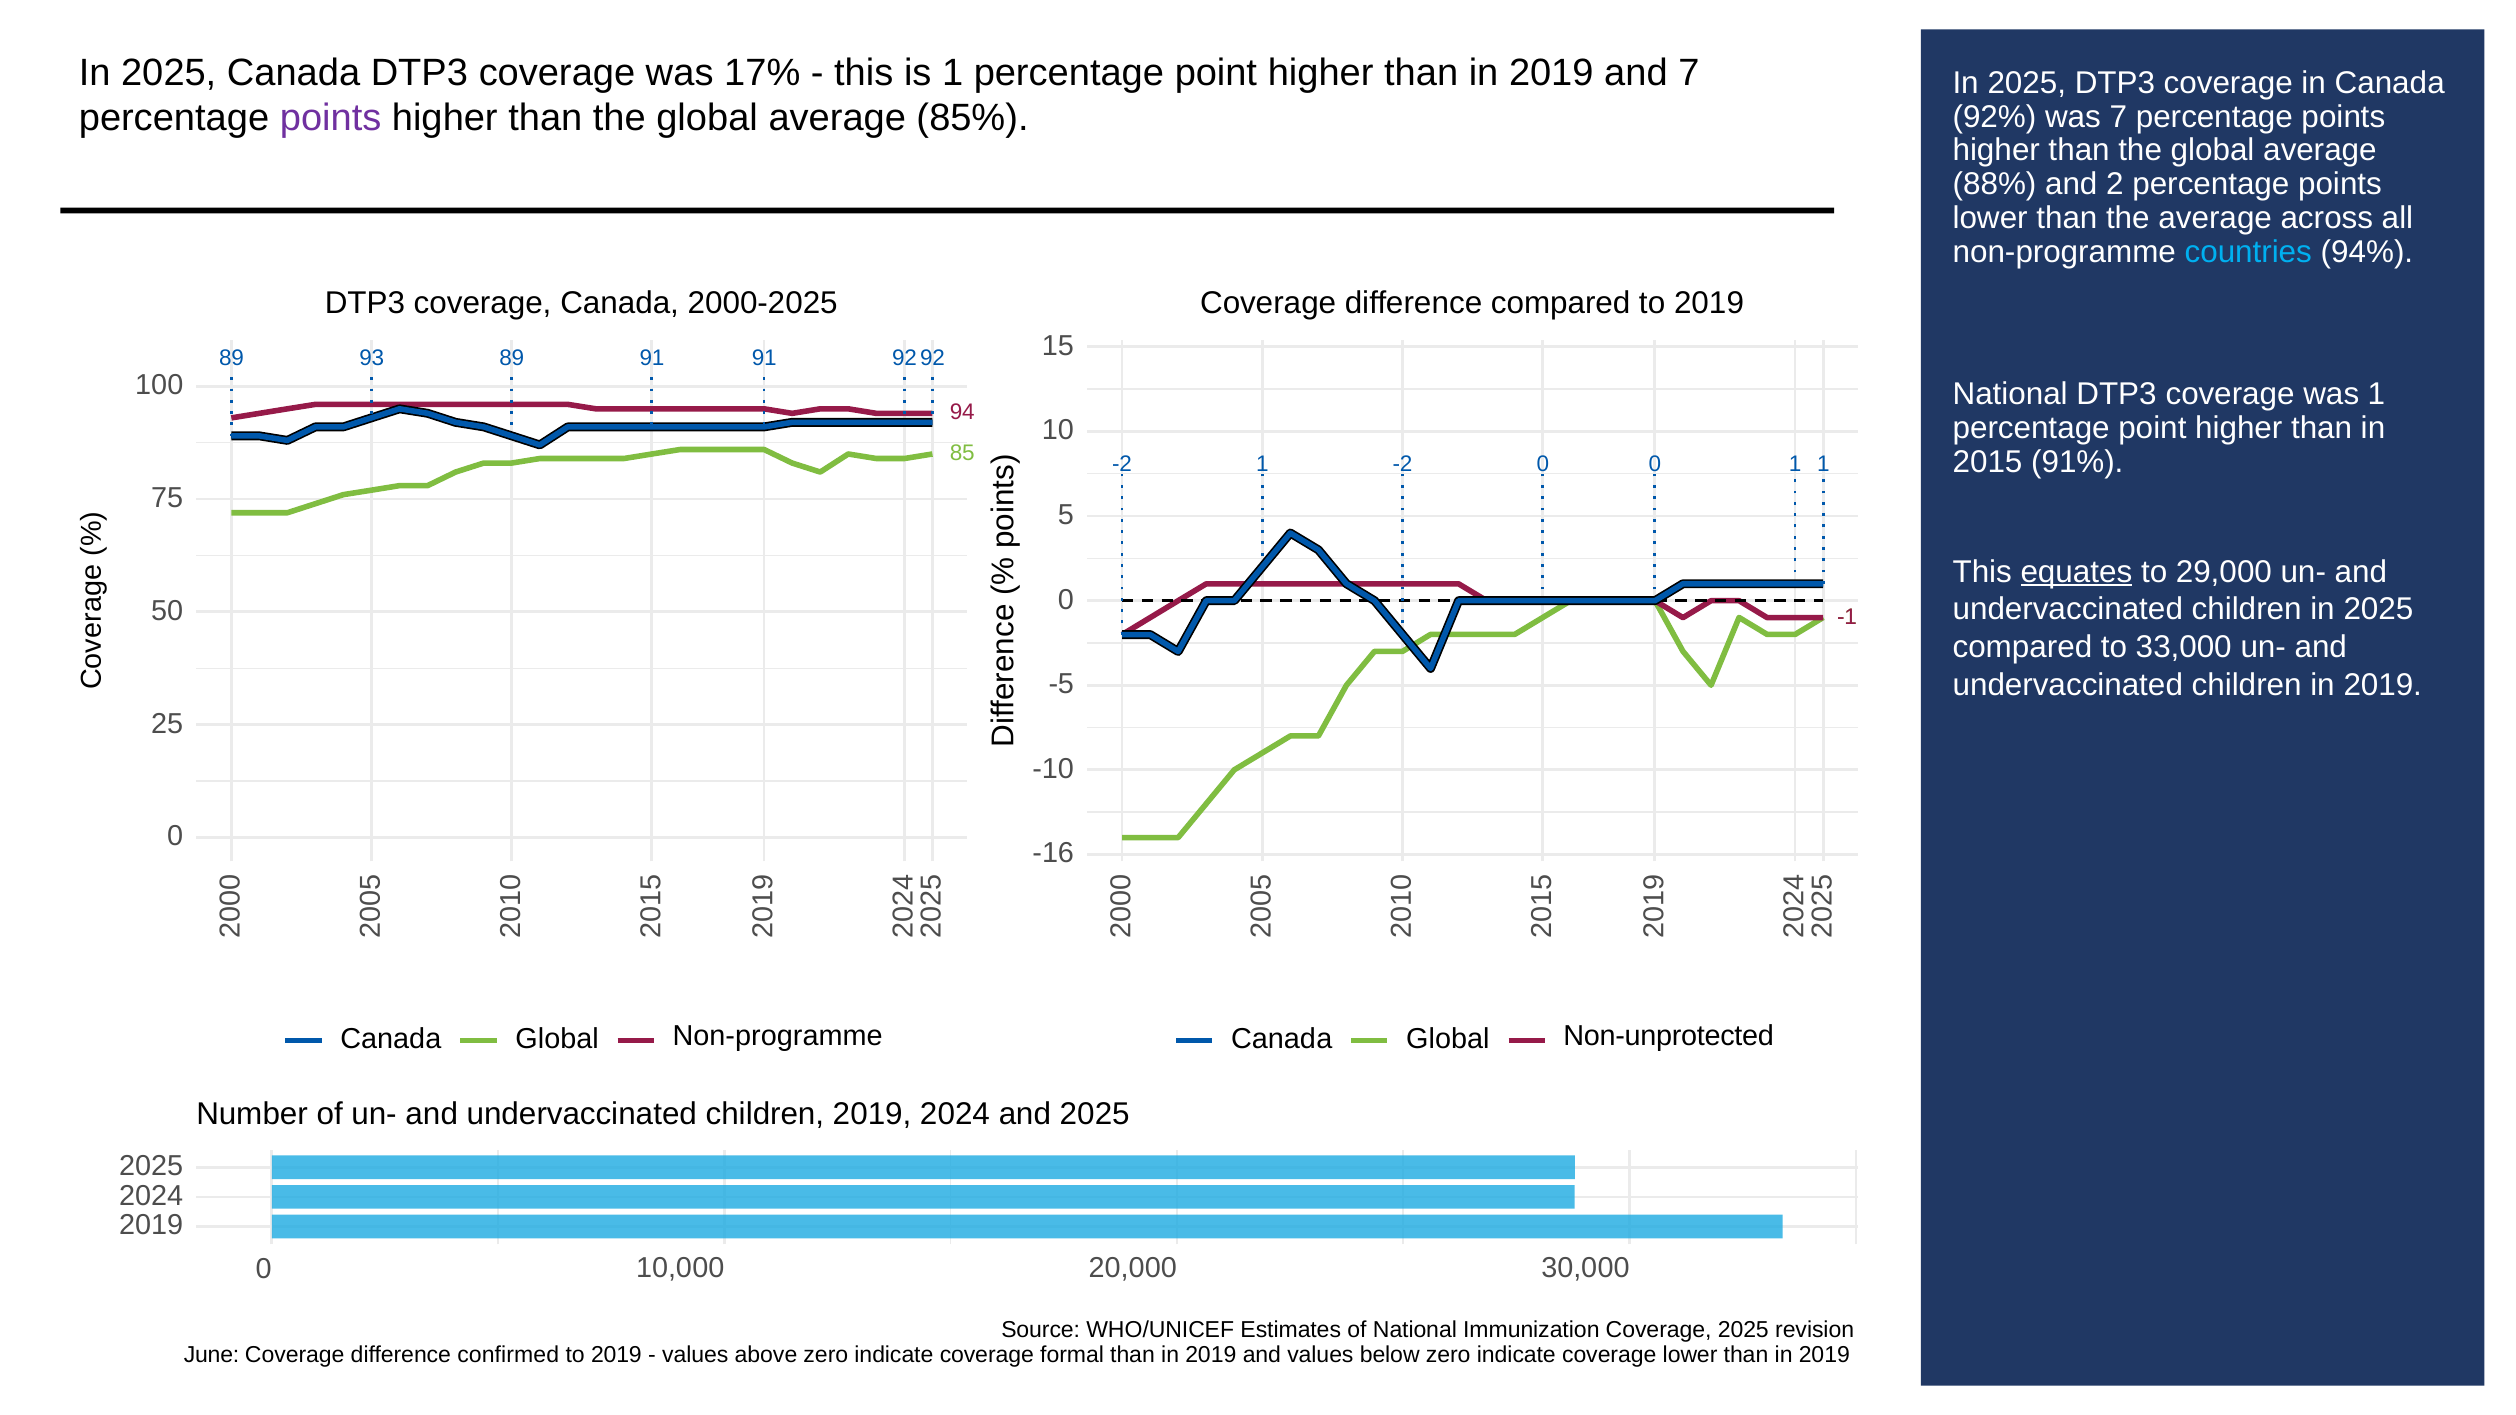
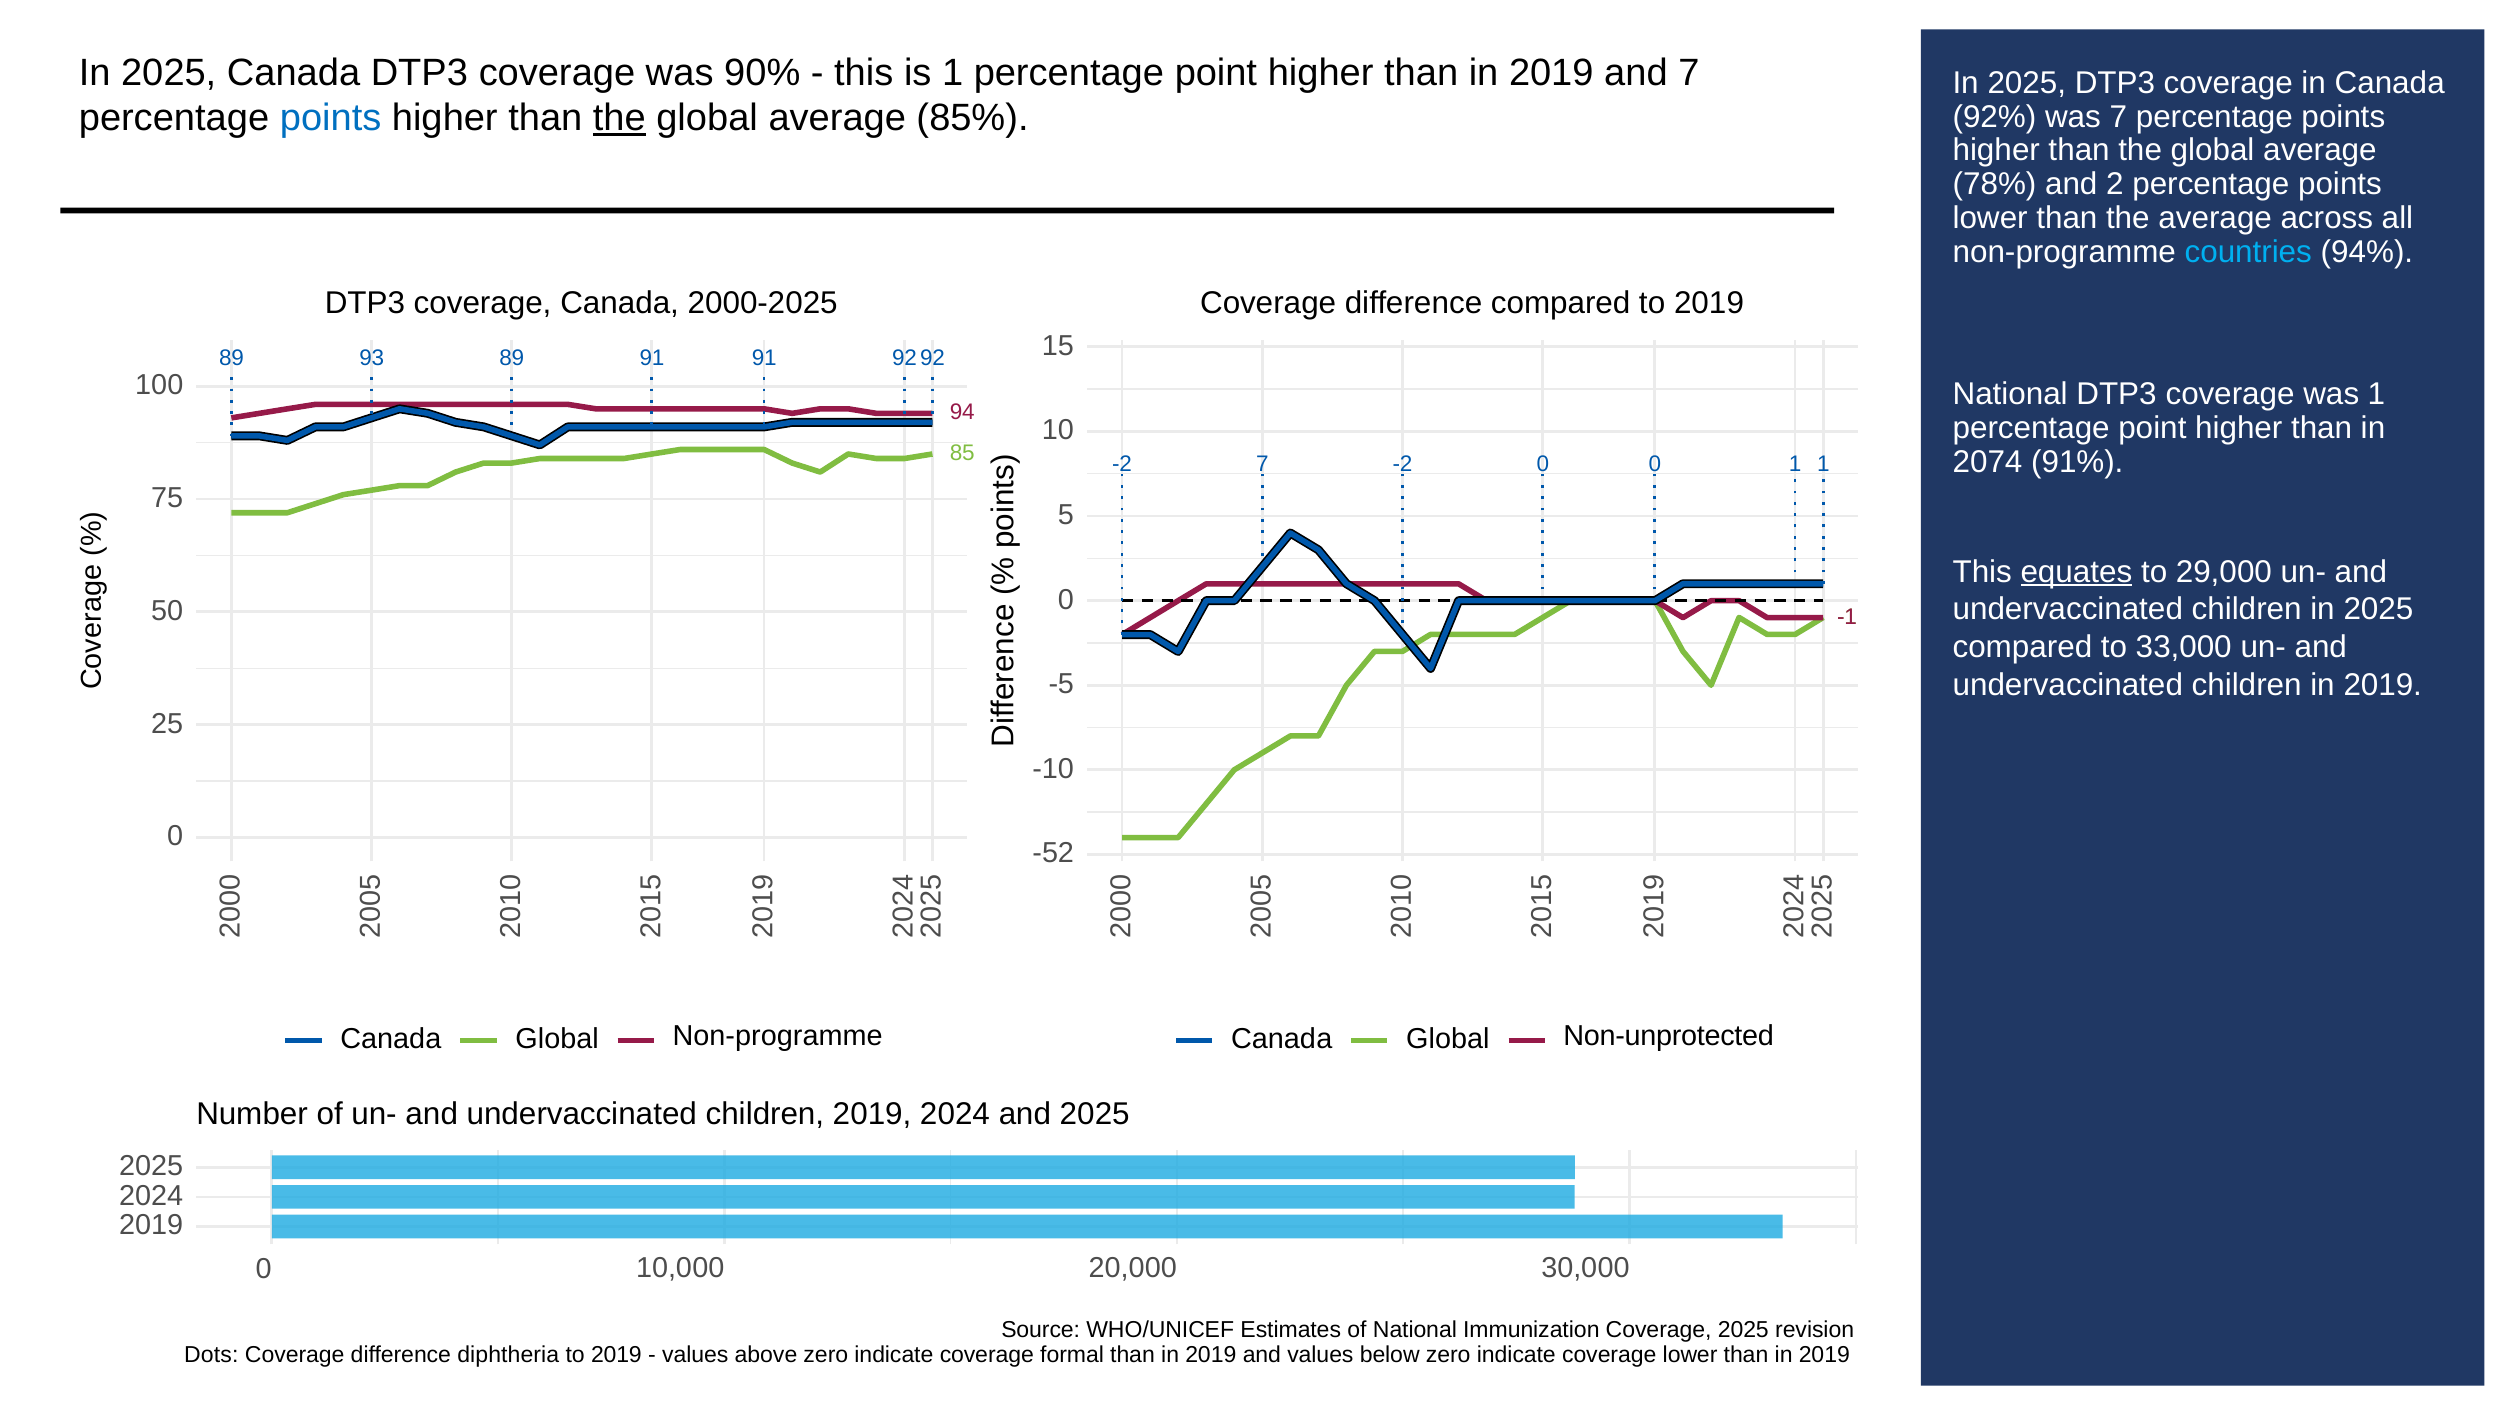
17%: 17% -> 90%
points at (331, 118) colour: purple -> blue
the at (619, 118) underline: none -> present
88%: 88% -> 78%
2015: 2015 -> 2074
-2 1: 1 -> 7
-16: -16 -> -52
June: June -> Dots
confirmed: confirmed -> diphtheria
